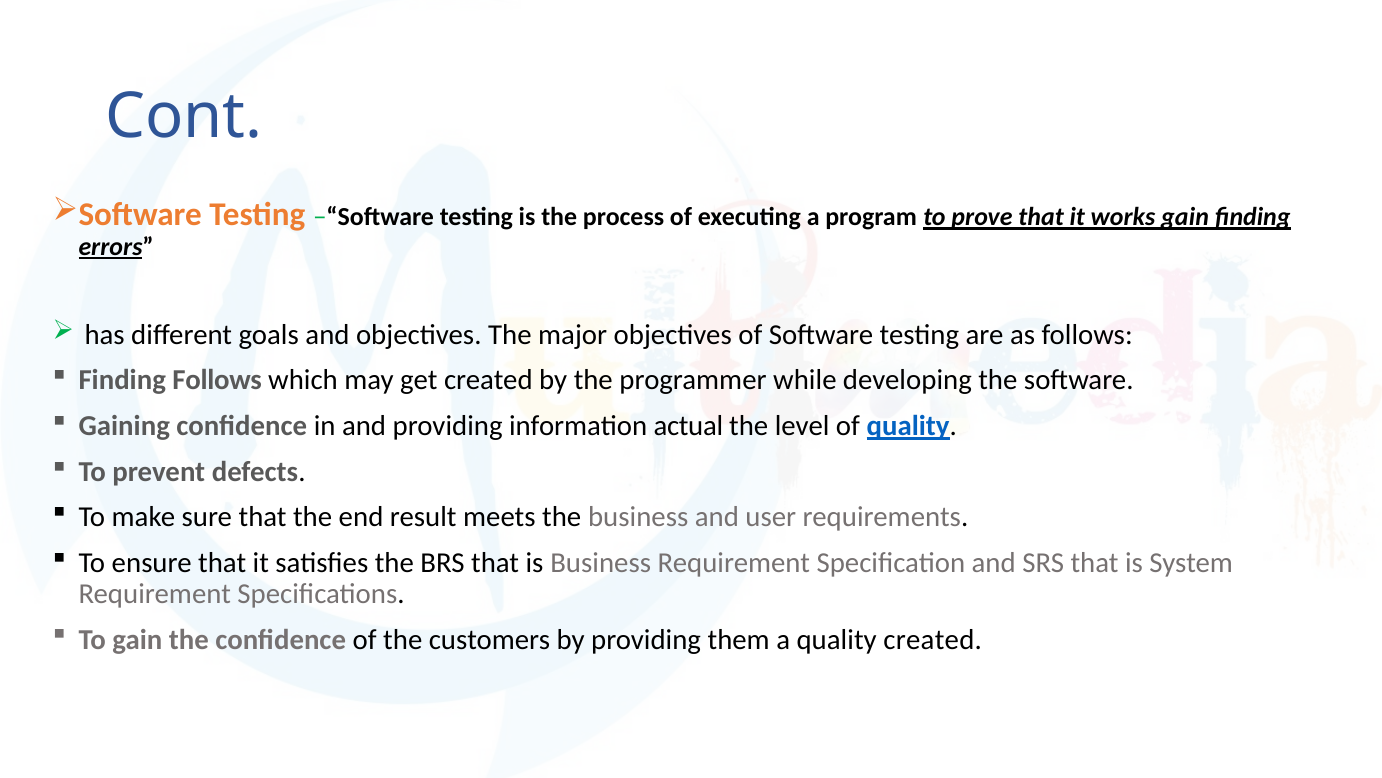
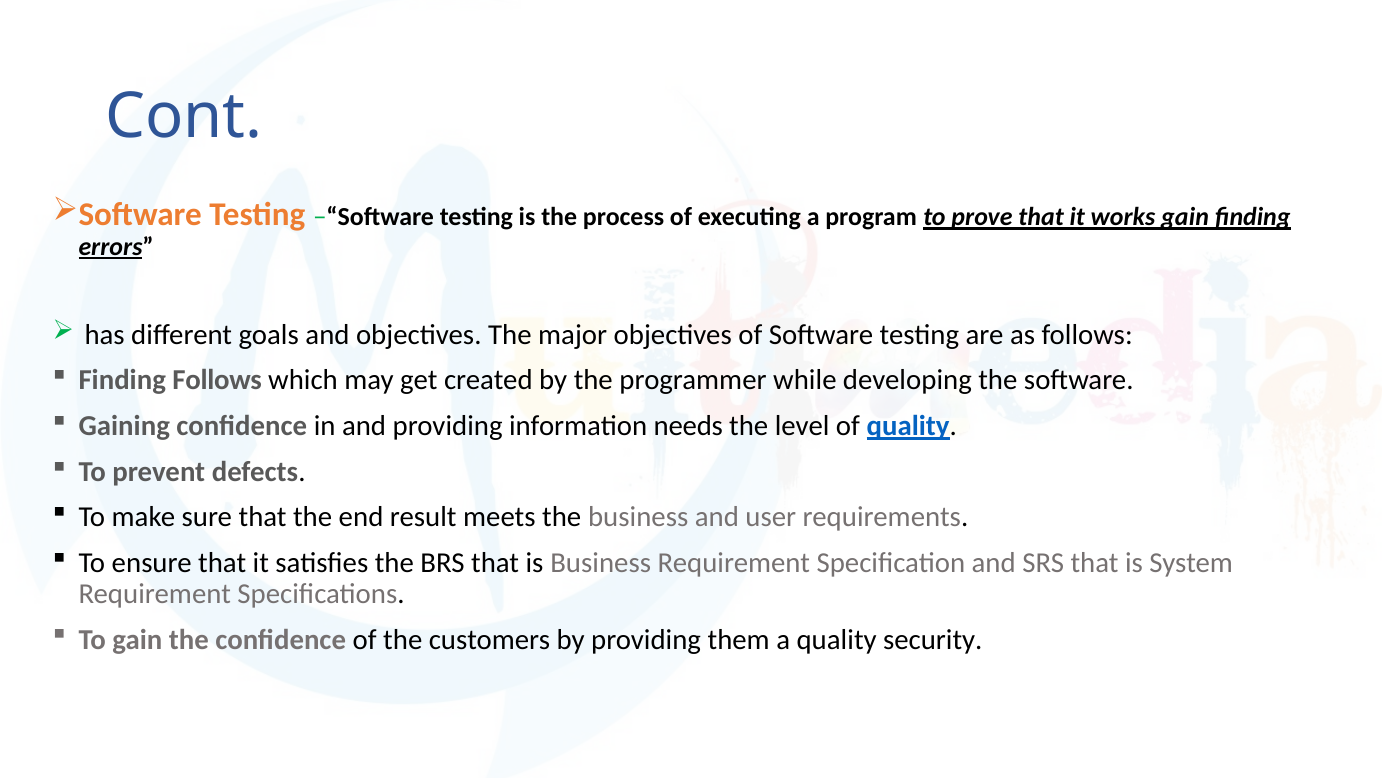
actual: actual -> needs
quality created: created -> security
